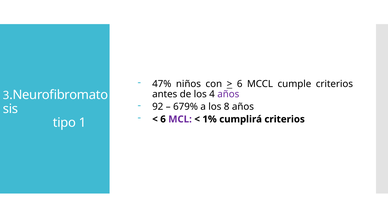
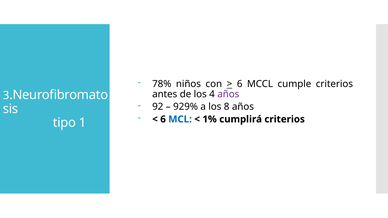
47%: 47% -> 78%
679%: 679% -> 929%
MCL colour: purple -> blue
